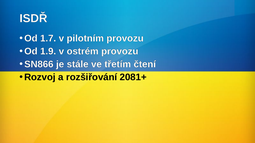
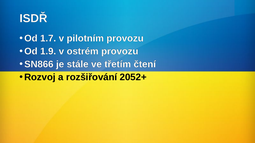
2081+: 2081+ -> 2052+
